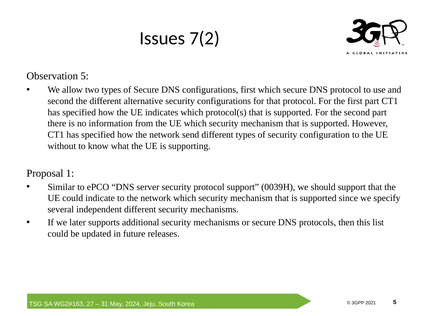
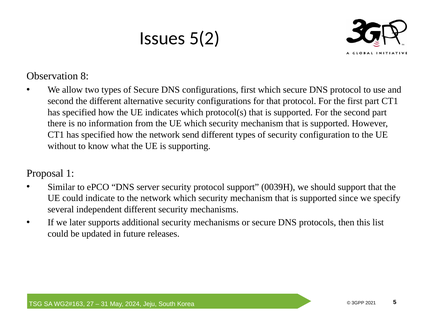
7(2: 7(2 -> 5(2
Observation 5: 5 -> 8
